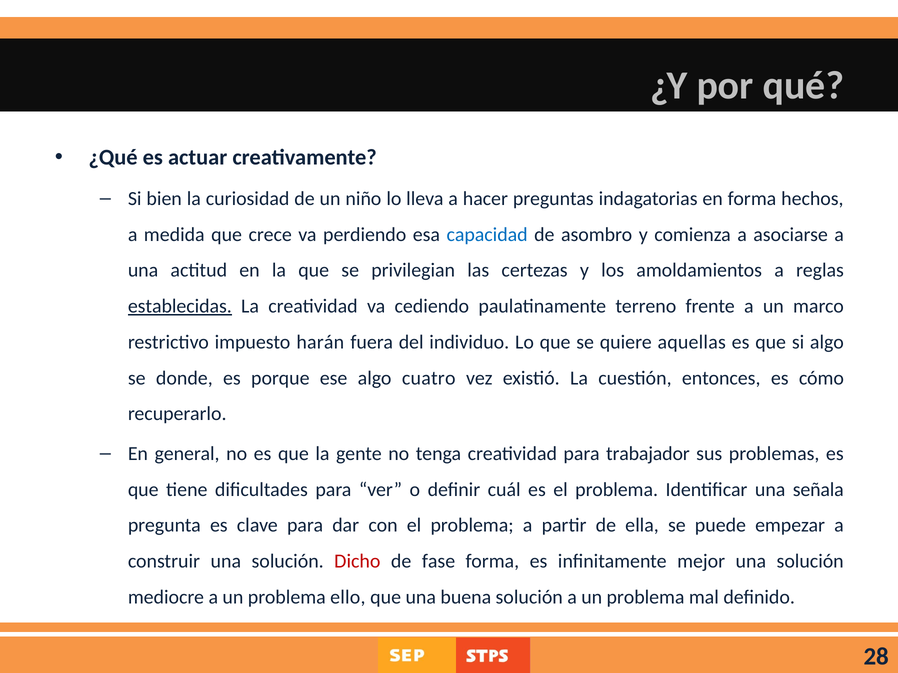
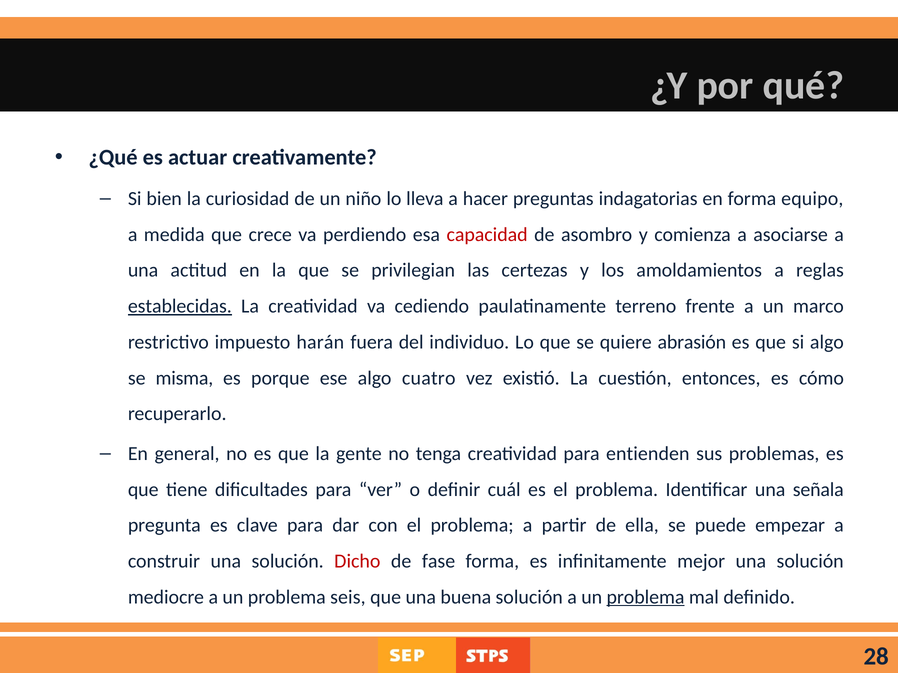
hechos: hechos -> equipo
capacidad colour: blue -> red
aquellas: aquellas -> abrasión
donde: donde -> misma
trabajador: trabajador -> entienden
ello: ello -> seis
problema at (646, 598) underline: none -> present
